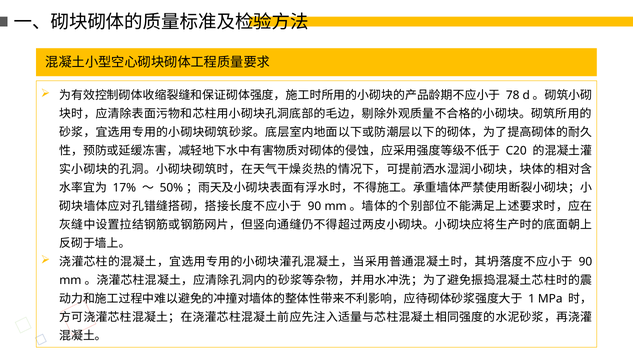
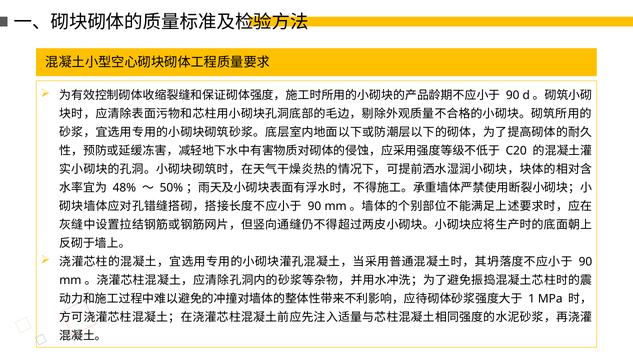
78 at (513, 95): 78 -> 90
17%: 17% -> 48%
